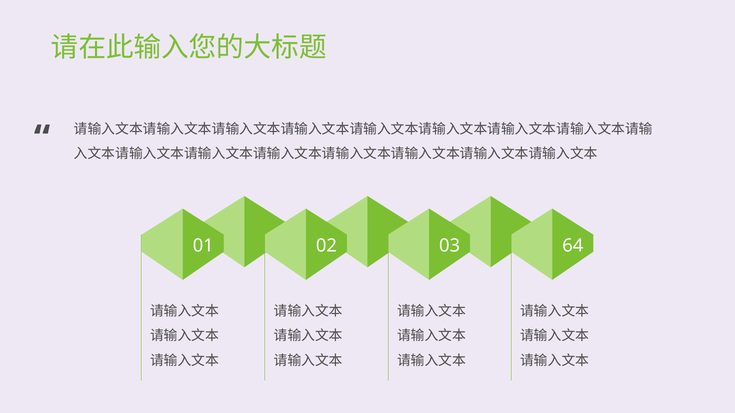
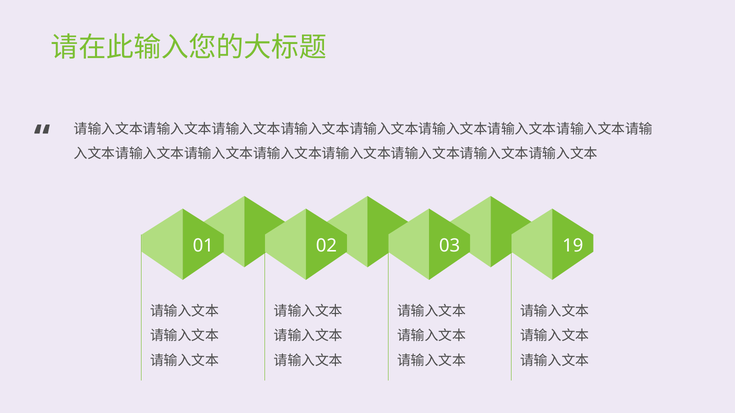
64: 64 -> 19
